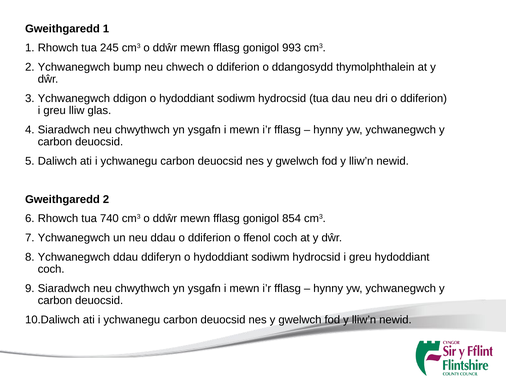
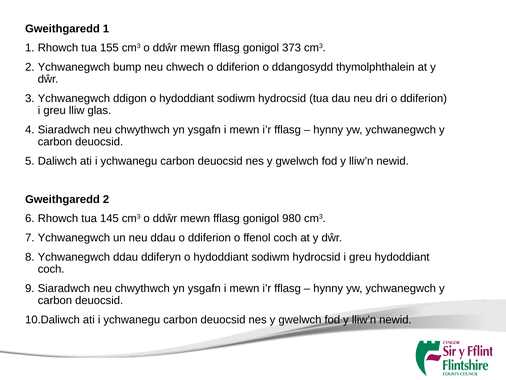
245: 245 -> 155
993: 993 -> 373
740: 740 -> 145
854: 854 -> 980
